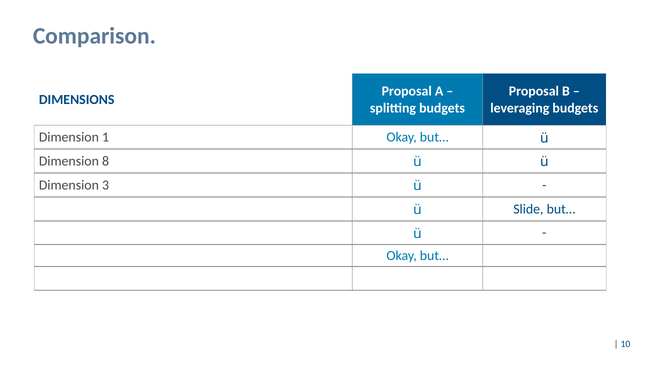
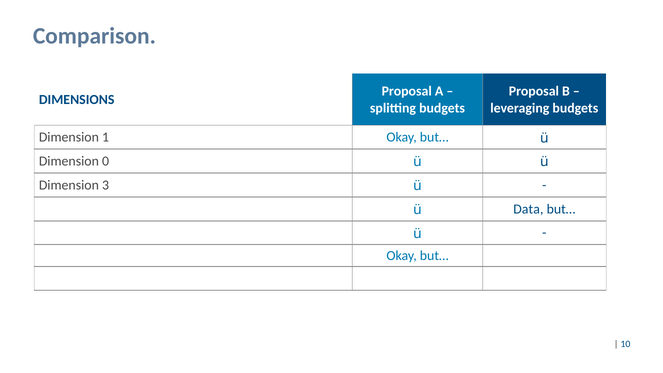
8: 8 -> 0
Slide: Slide -> Data
